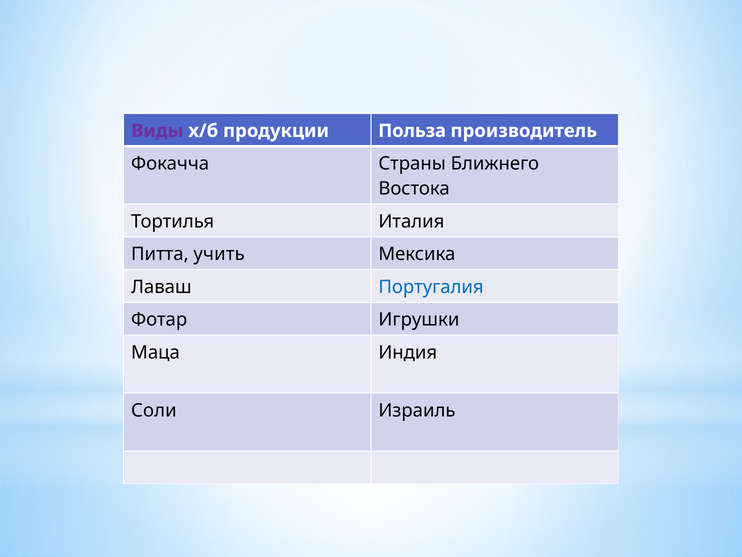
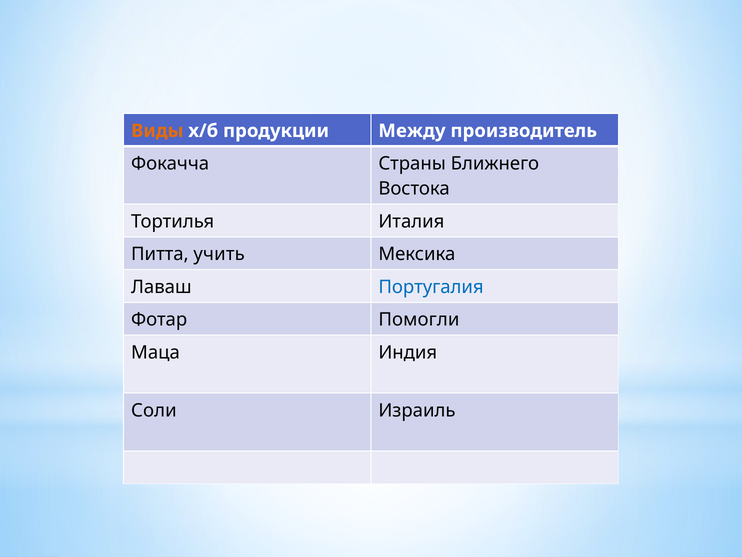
Виды colour: purple -> orange
Польза: Польза -> Между
Игрушки: Игрушки -> Помогли
